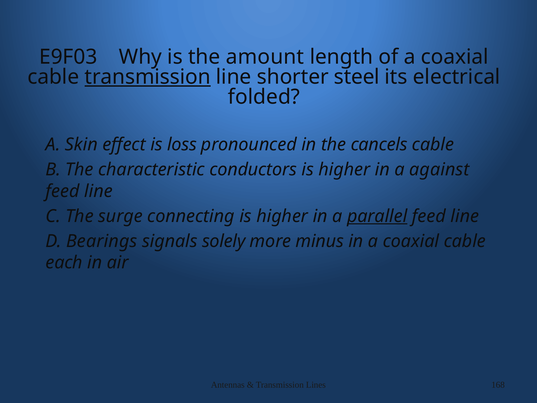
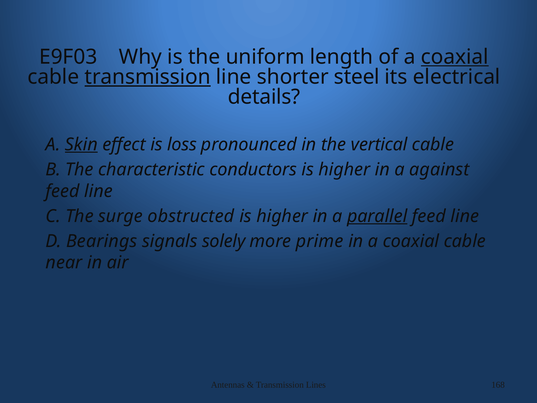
amount: amount -> uniform
coaxial at (455, 57) underline: none -> present
folded: folded -> details
Skin underline: none -> present
cancels: cancels -> vertical
connecting: connecting -> obstructed
minus: minus -> prime
each: each -> near
